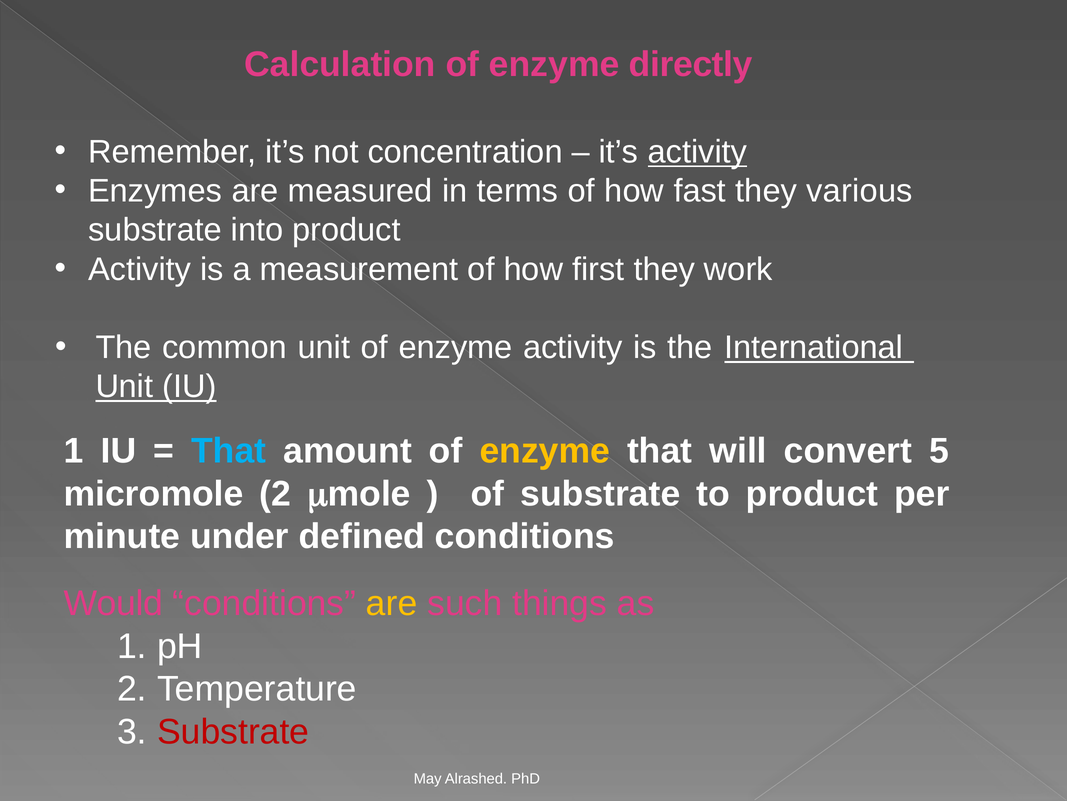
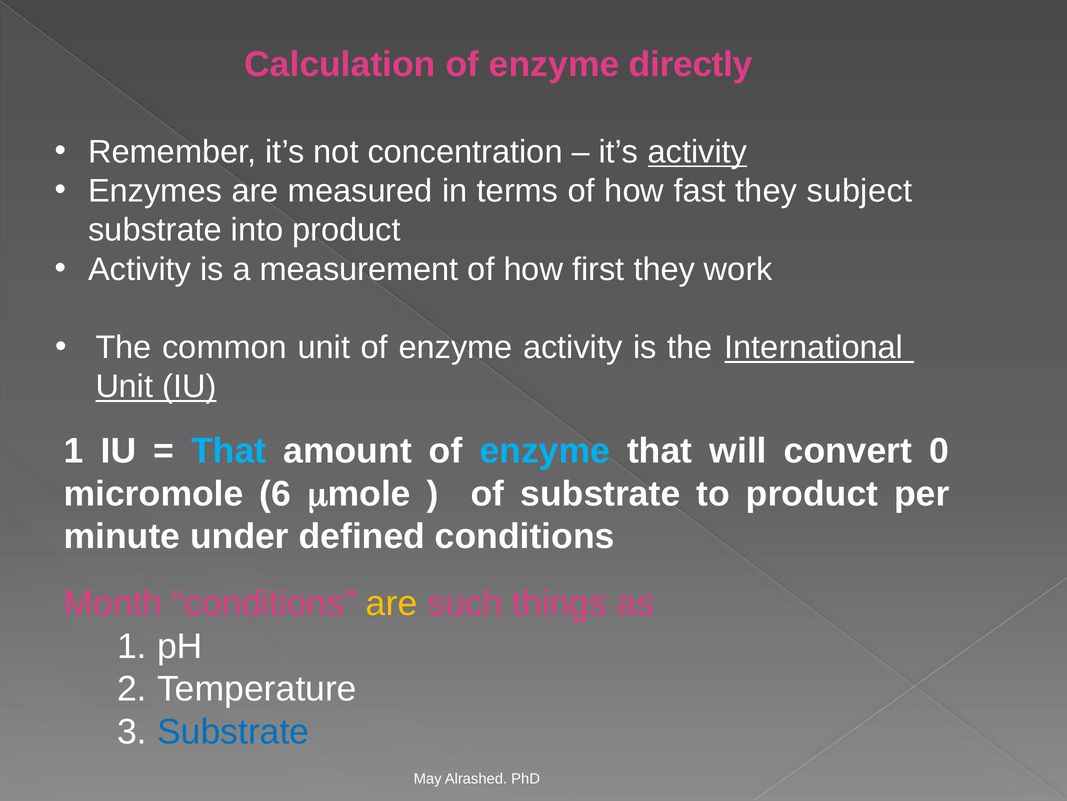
various: various -> subject
enzyme at (545, 451) colour: yellow -> light blue
5: 5 -> 0
micromole 2: 2 -> 6
Would: Would -> Month
Substrate at (233, 731) colour: red -> blue
